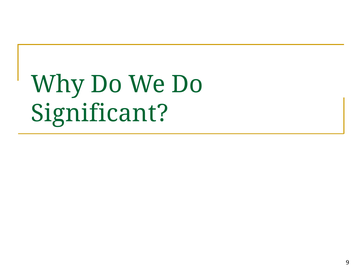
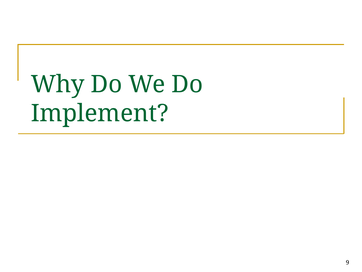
Significant: Significant -> Implement
